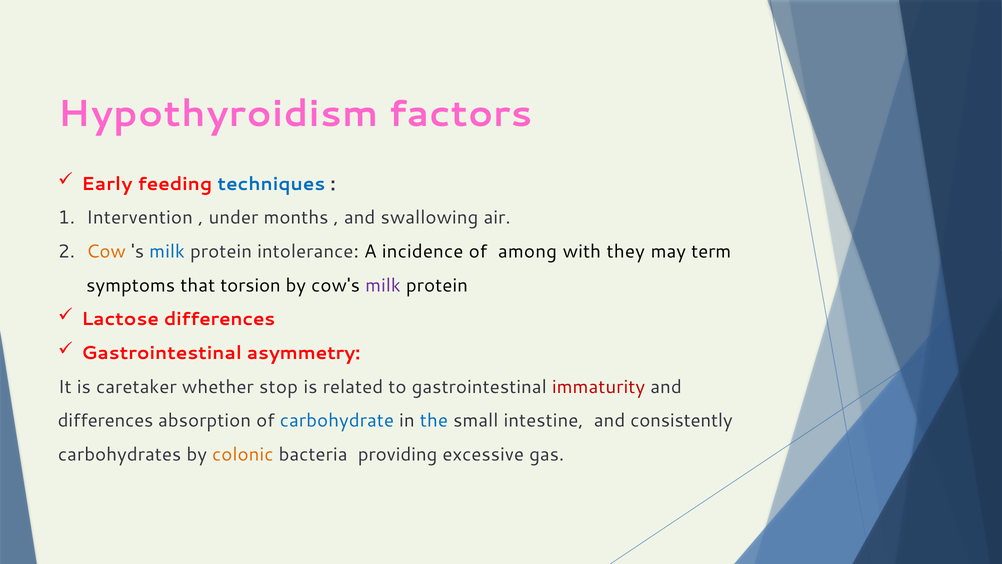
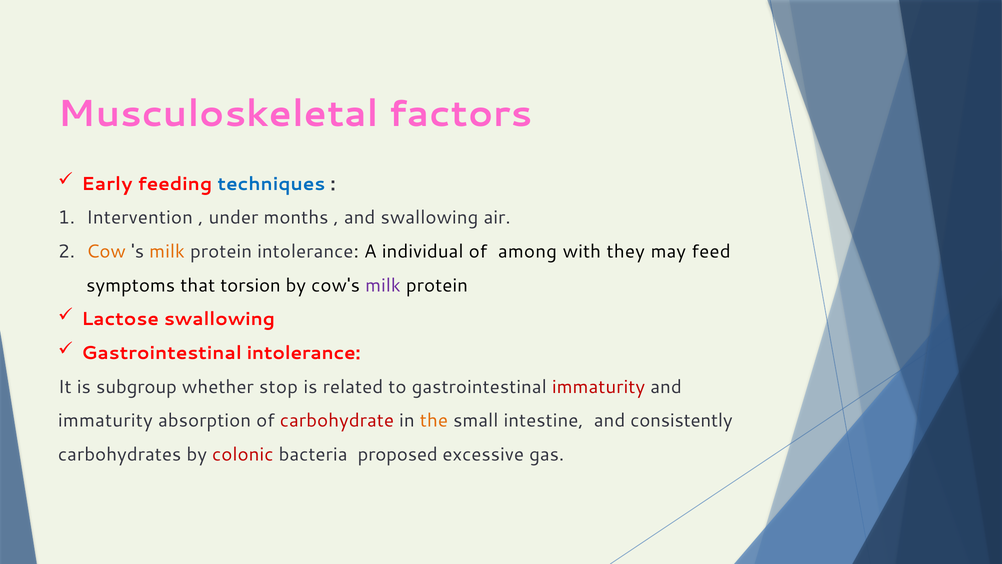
Hypothyroidism: Hypothyroidism -> Musculoskeletal
milk at (167, 251) colour: blue -> orange
incidence: incidence -> individual
term: term -> feed
Lactose differences: differences -> swallowing
Gastrointestinal asymmetry: asymmetry -> intolerance
caretaker: caretaker -> subgroup
differences at (106, 420): differences -> immaturity
carbohydrate colour: blue -> red
the colour: blue -> orange
colonic colour: orange -> red
providing: providing -> proposed
